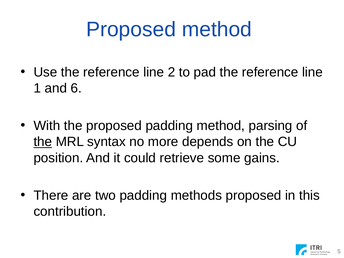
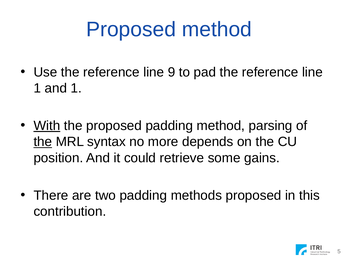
2: 2 -> 9
and 6: 6 -> 1
With underline: none -> present
